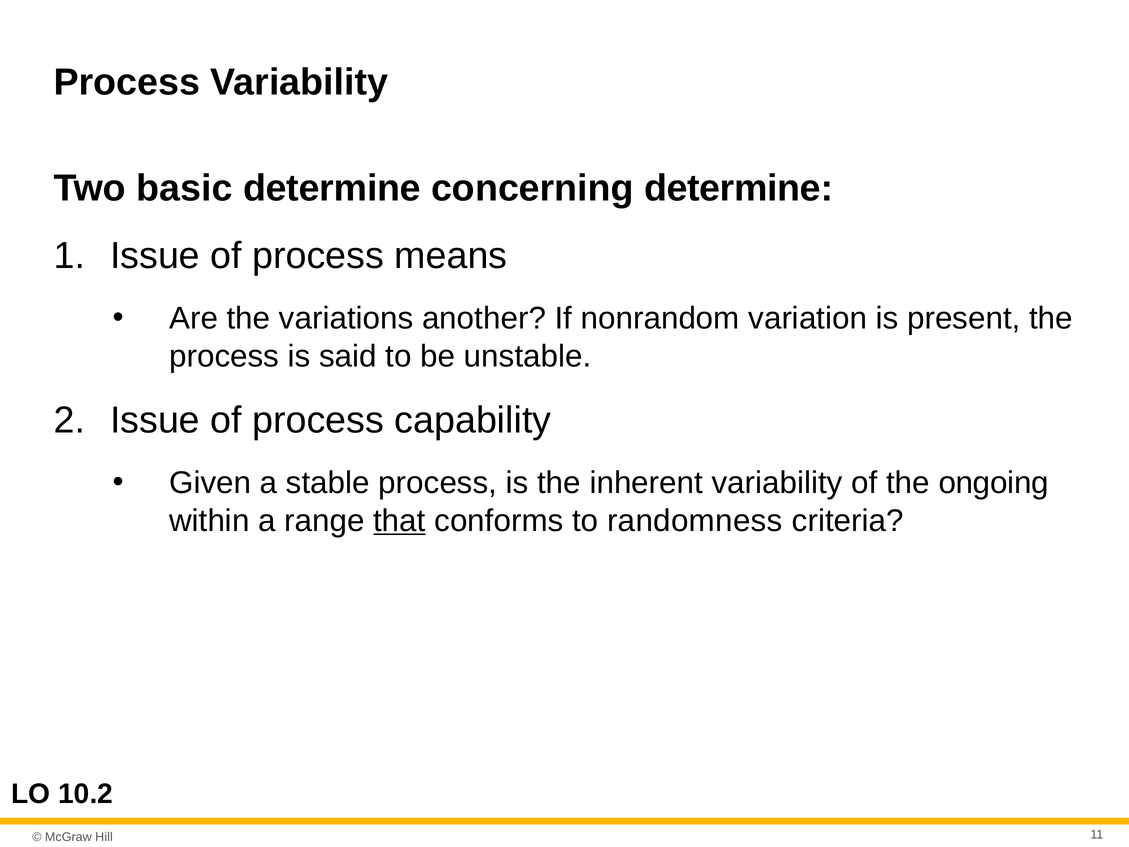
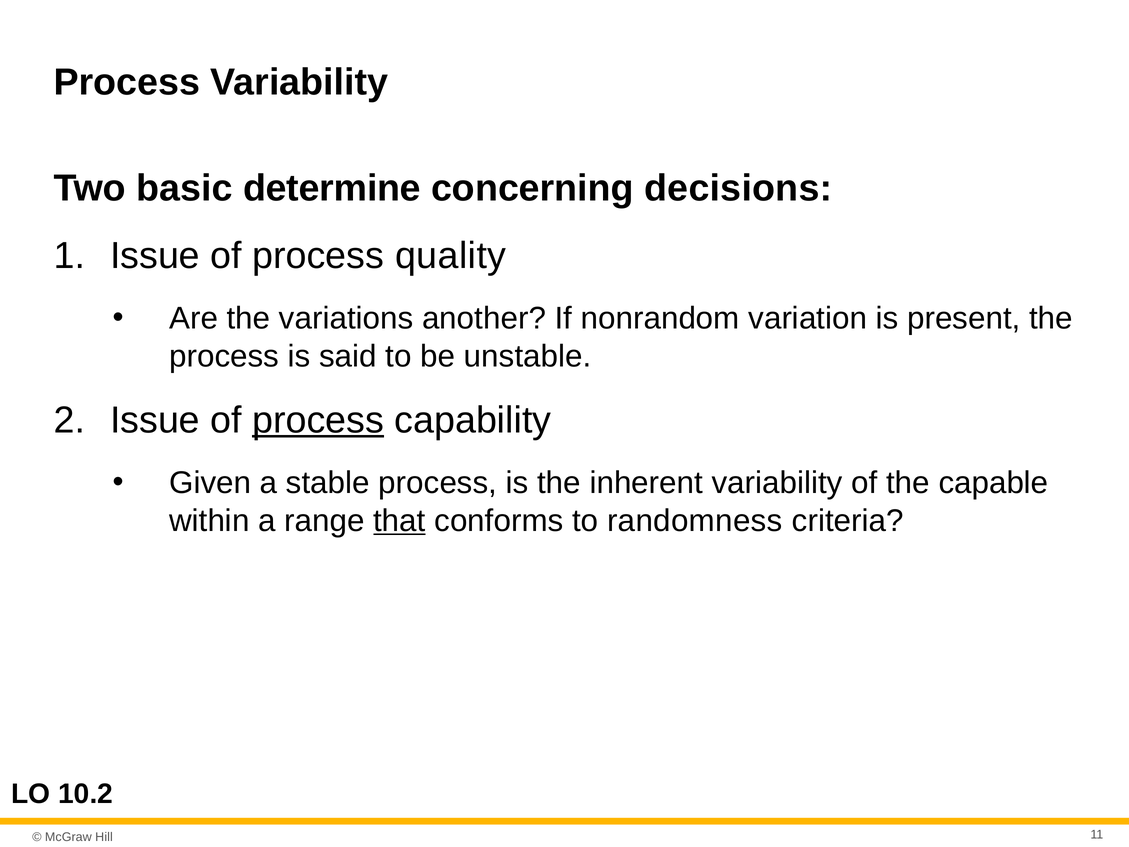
concerning determine: determine -> decisions
means: means -> quality
process at (318, 420) underline: none -> present
ongoing: ongoing -> capable
